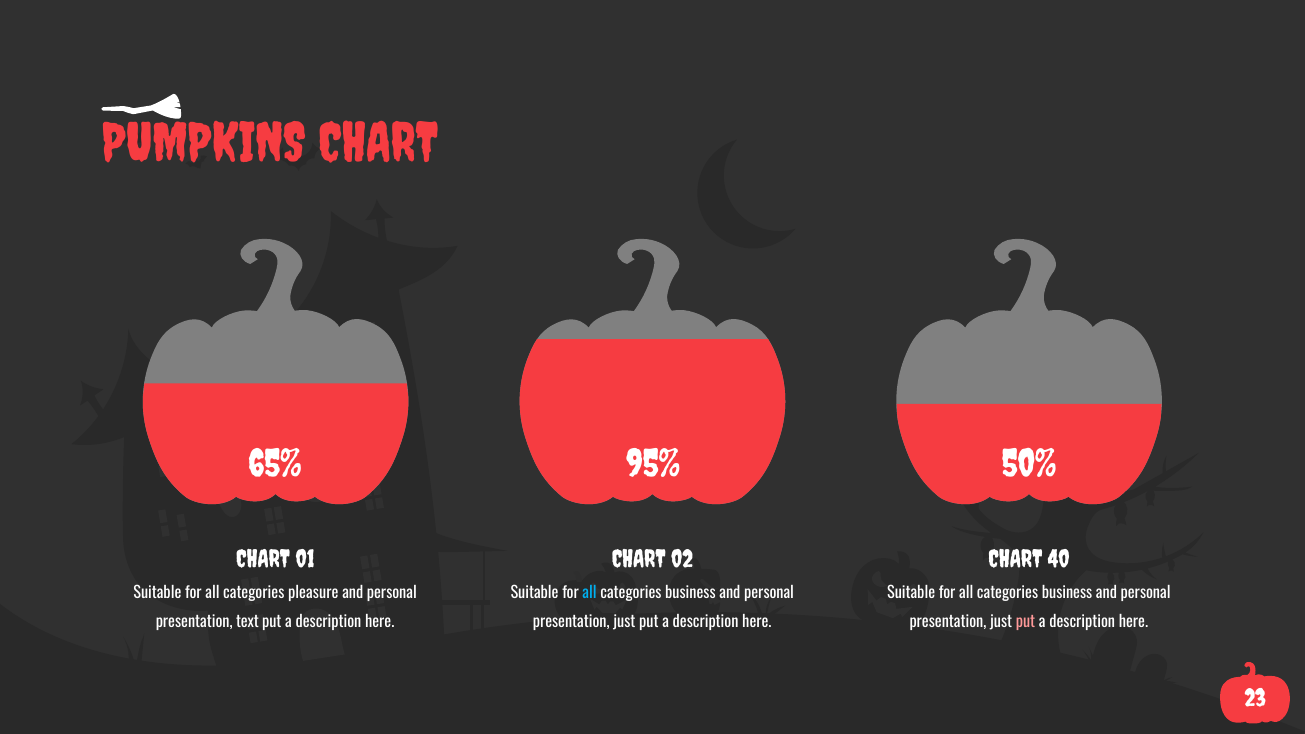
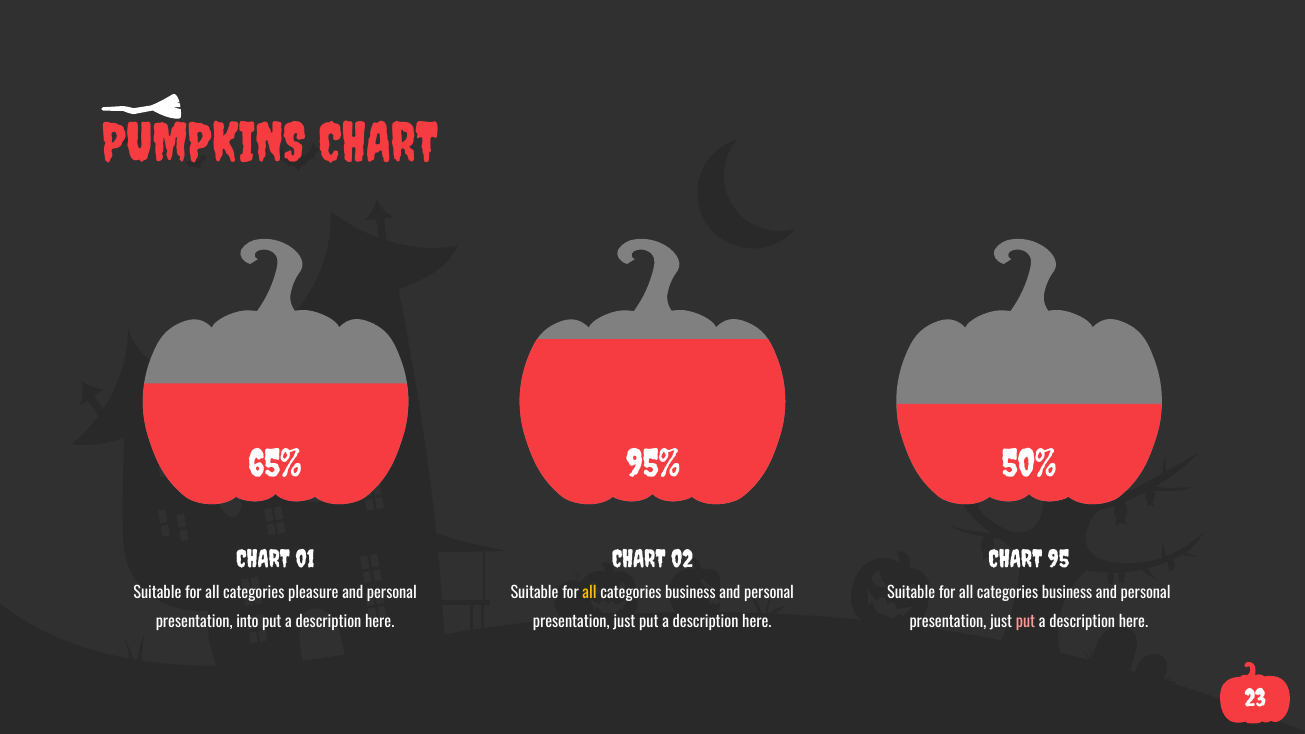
40: 40 -> 95
all at (590, 593) colour: light blue -> yellow
text: text -> into
